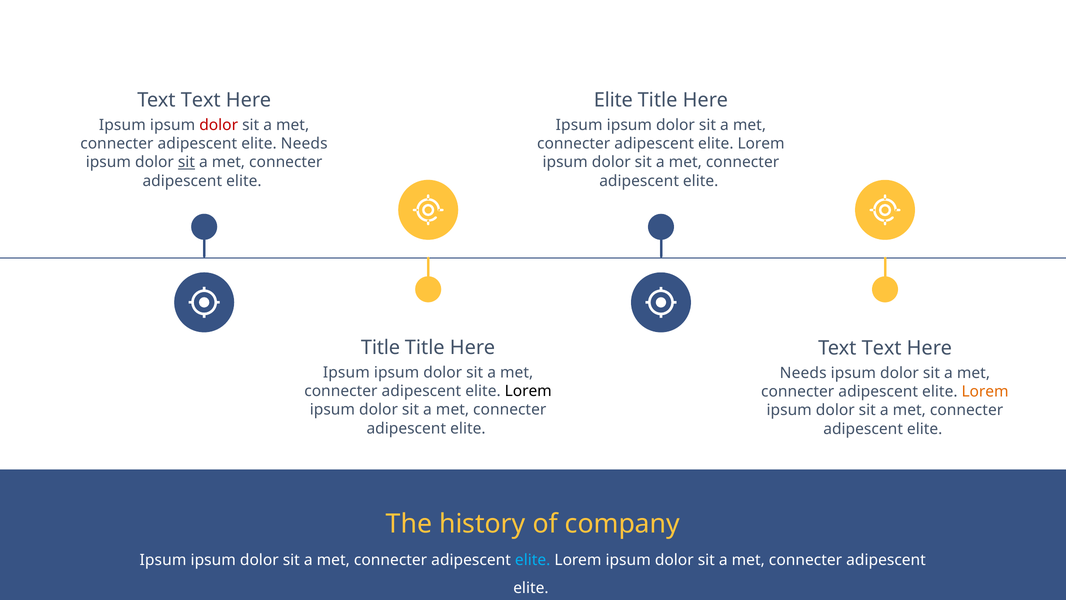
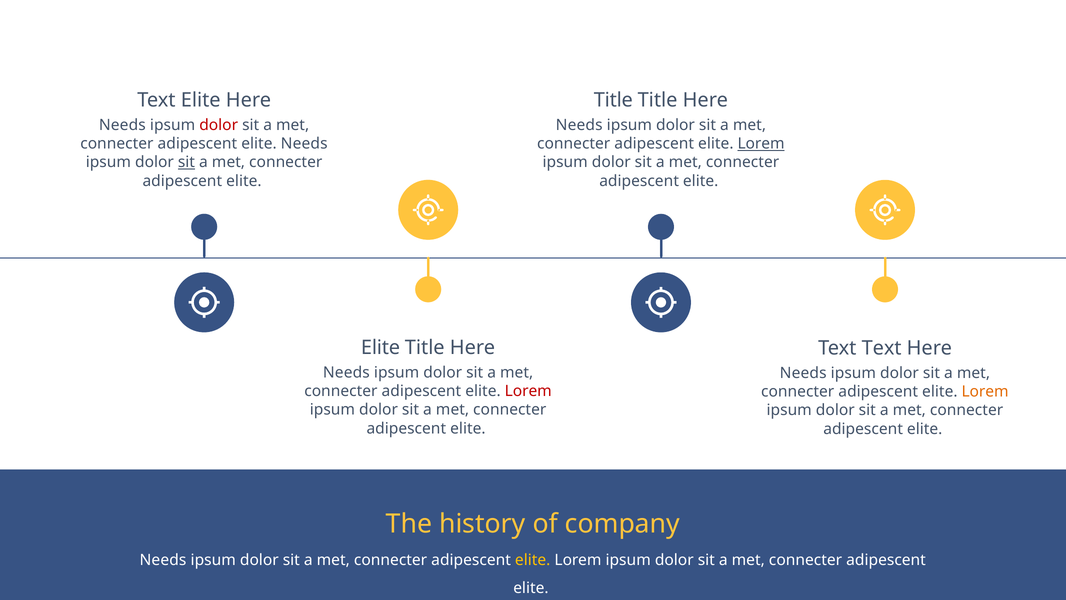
Text at (201, 100): Text -> Elite
Elite at (613, 100): Elite -> Title
Ipsum at (122, 125): Ipsum -> Needs
Ipsum at (579, 125): Ipsum -> Needs
Lorem at (761, 144) underline: none -> present
Title at (381, 347): Title -> Elite
Ipsum at (346, 372): Ipsum -> Needs
Lorem at (528, 391) colour: black -> red
Ipsum at (163, 560): Ipsum -> Needs
elite at (533, 560) colour: light blue -> yellow
